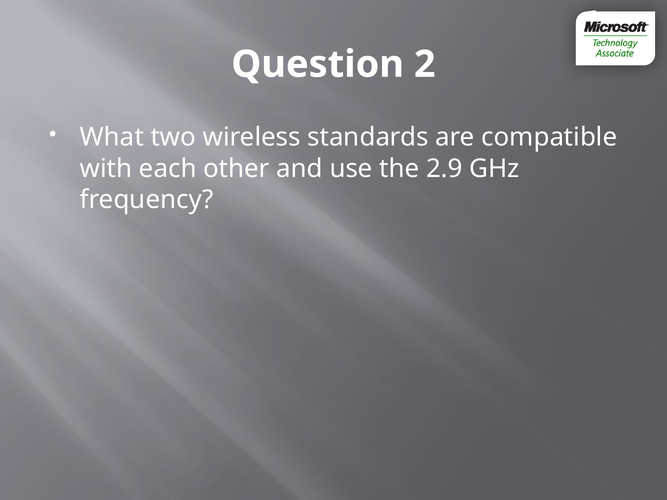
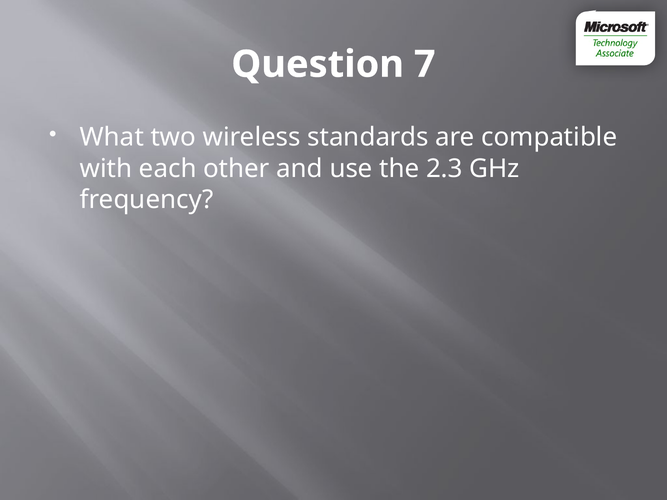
2: 2 -> 7
2.9: 2.9 -> 2.3
